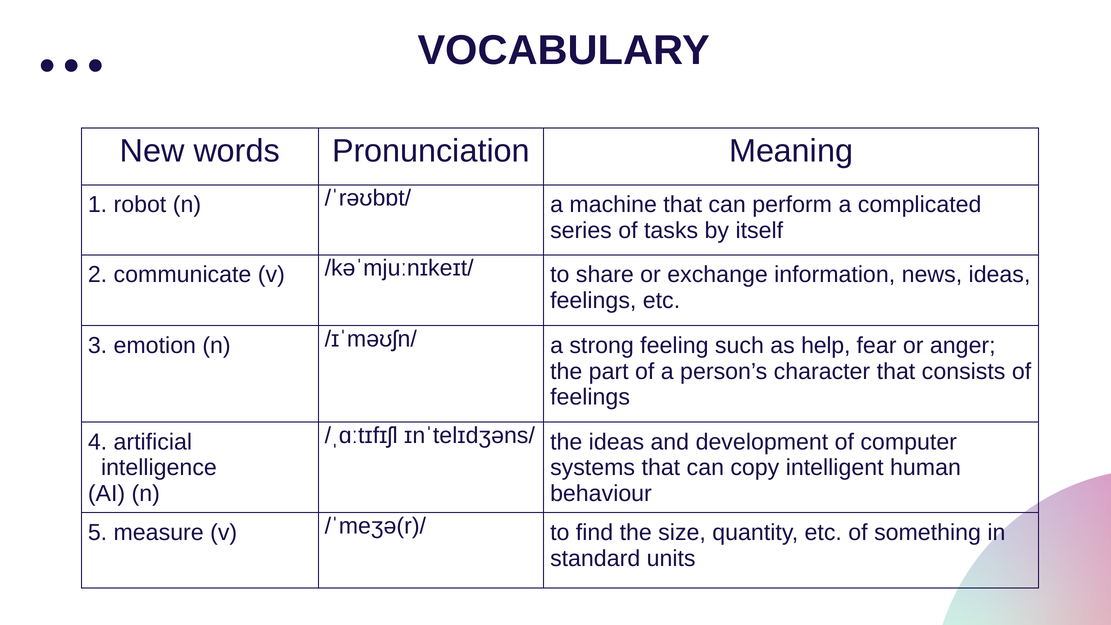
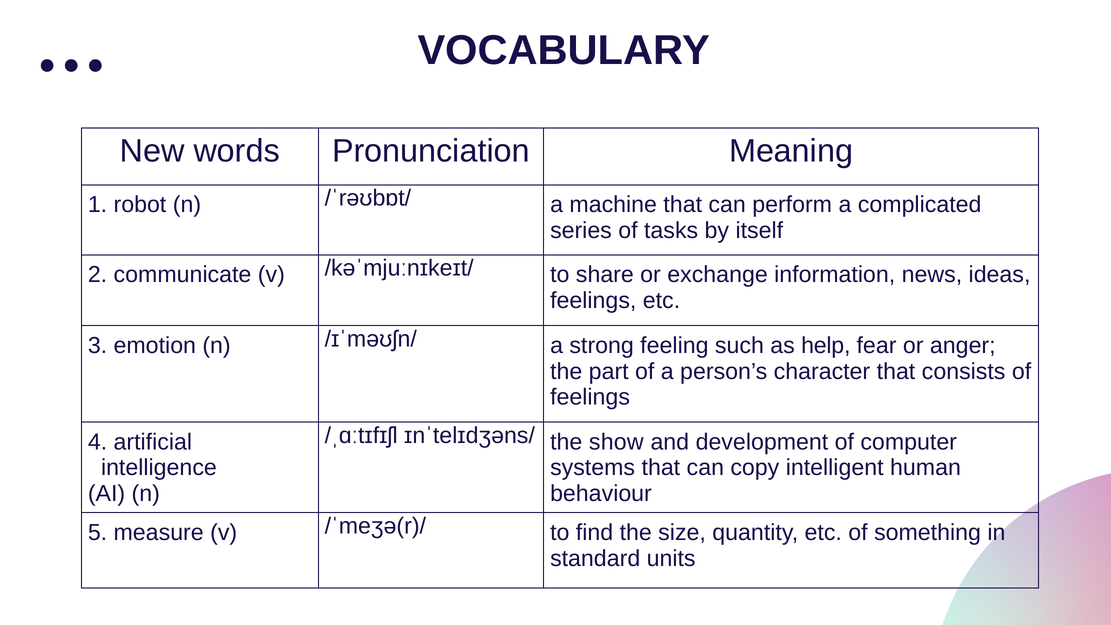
the ideas: ideas -> show
